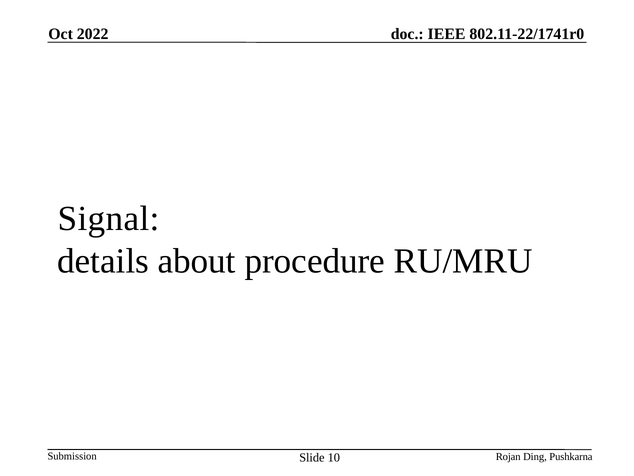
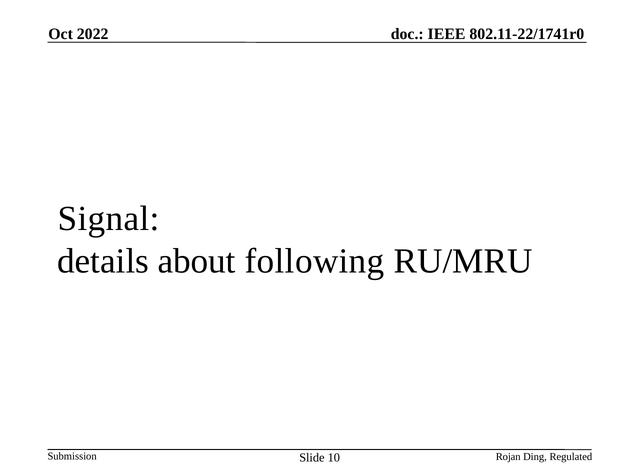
procedure: procedure -> following
Pushkarna: Pushkarna -> Regulated
